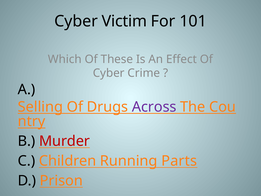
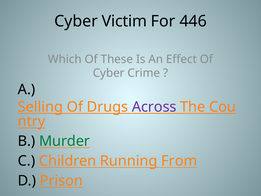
101: 101 -> 446
Murder colour: red -> green
Parts: Parts -> From
